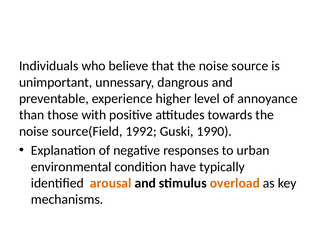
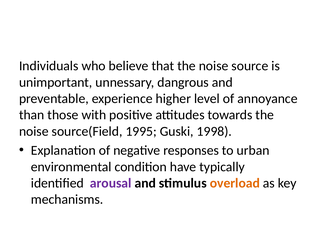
1992: 1992 -> 1995
1990: 1990 -> 1998
arousal colour: orange -> purple
